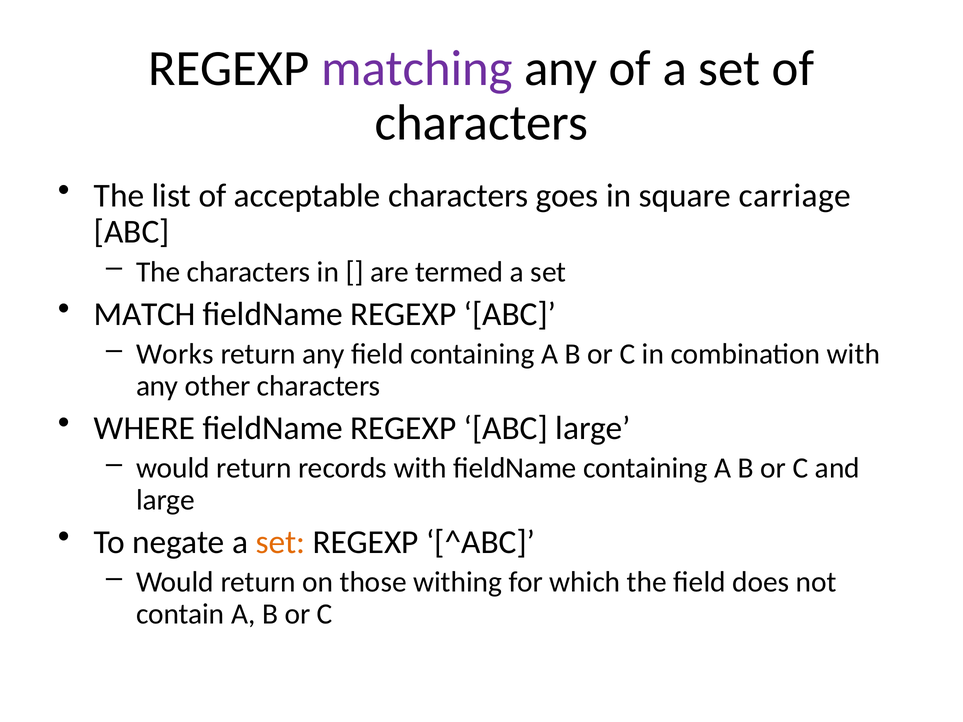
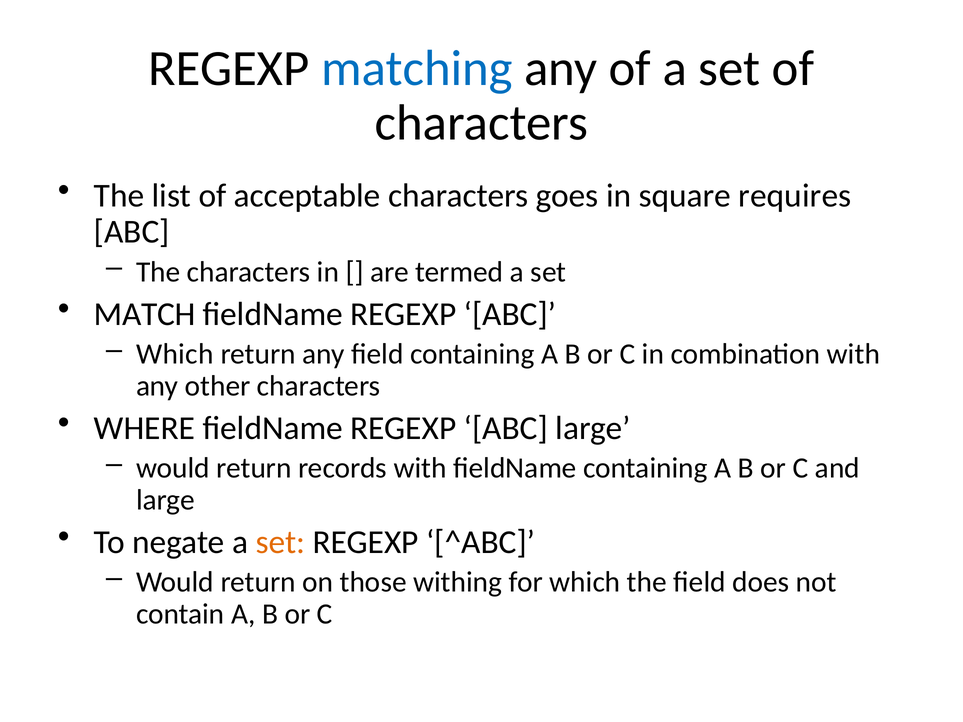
matching colour: purple -> blue
carriage: carriage -> requires
Works at (175, 354): Works -> Which
